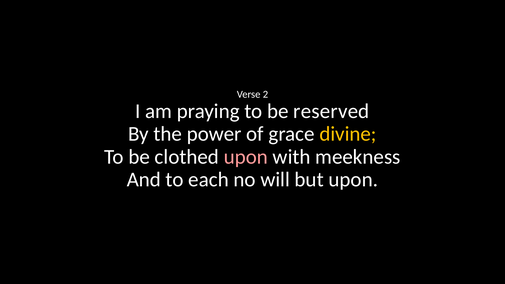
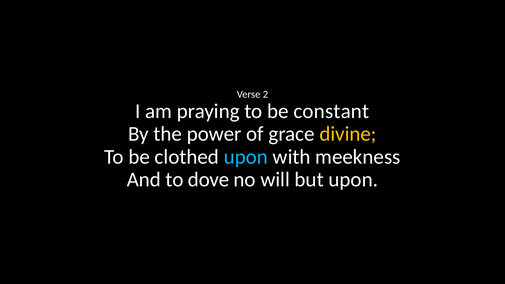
reserved: reserved -> constant
upon at (246, 157) colour: pink -> light blue
each: each -> dove
